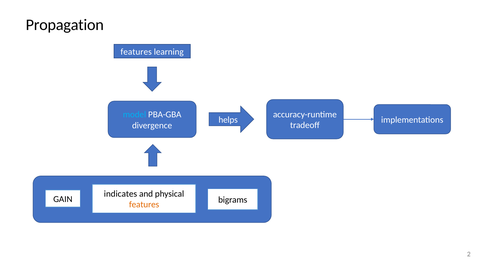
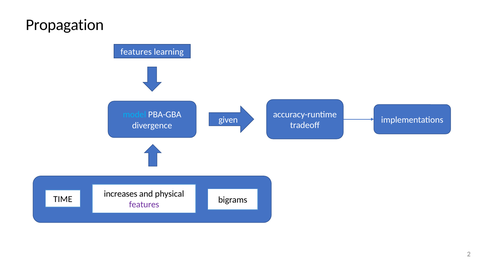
helps: helps -> given
indicates: indicates -> increases
GAIN: GAIN -> TIME
features at (144, 205) colour: orange -> purple
